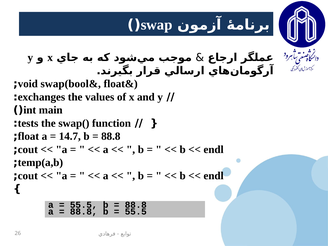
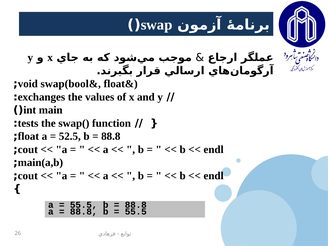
14.7: 14.7 -> 52.5
temp(a,b: temp(a,b -> main(a,b
